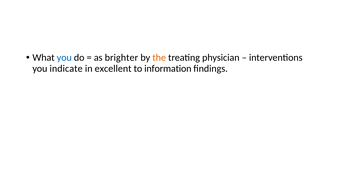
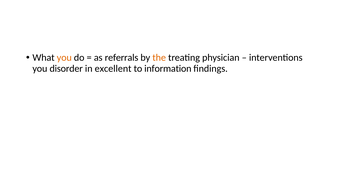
you at (64, 58) colour: blue -> orange
brighter: brighter -> referrals
indicate: indicate -> disorder
